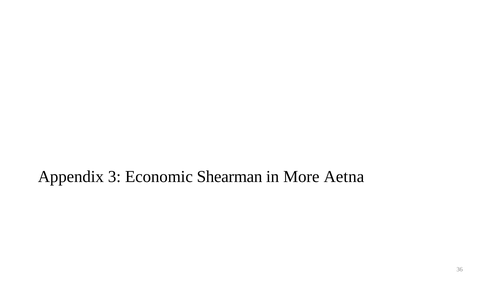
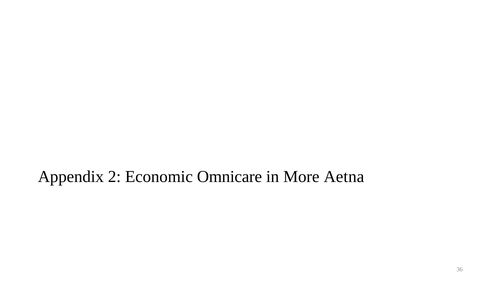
3: 3 -> 2
Shearman: Shearman -> Omnicare
